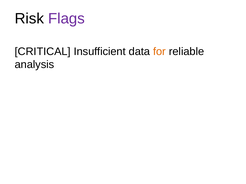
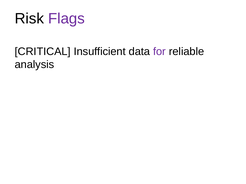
for colour: orange -> purple
